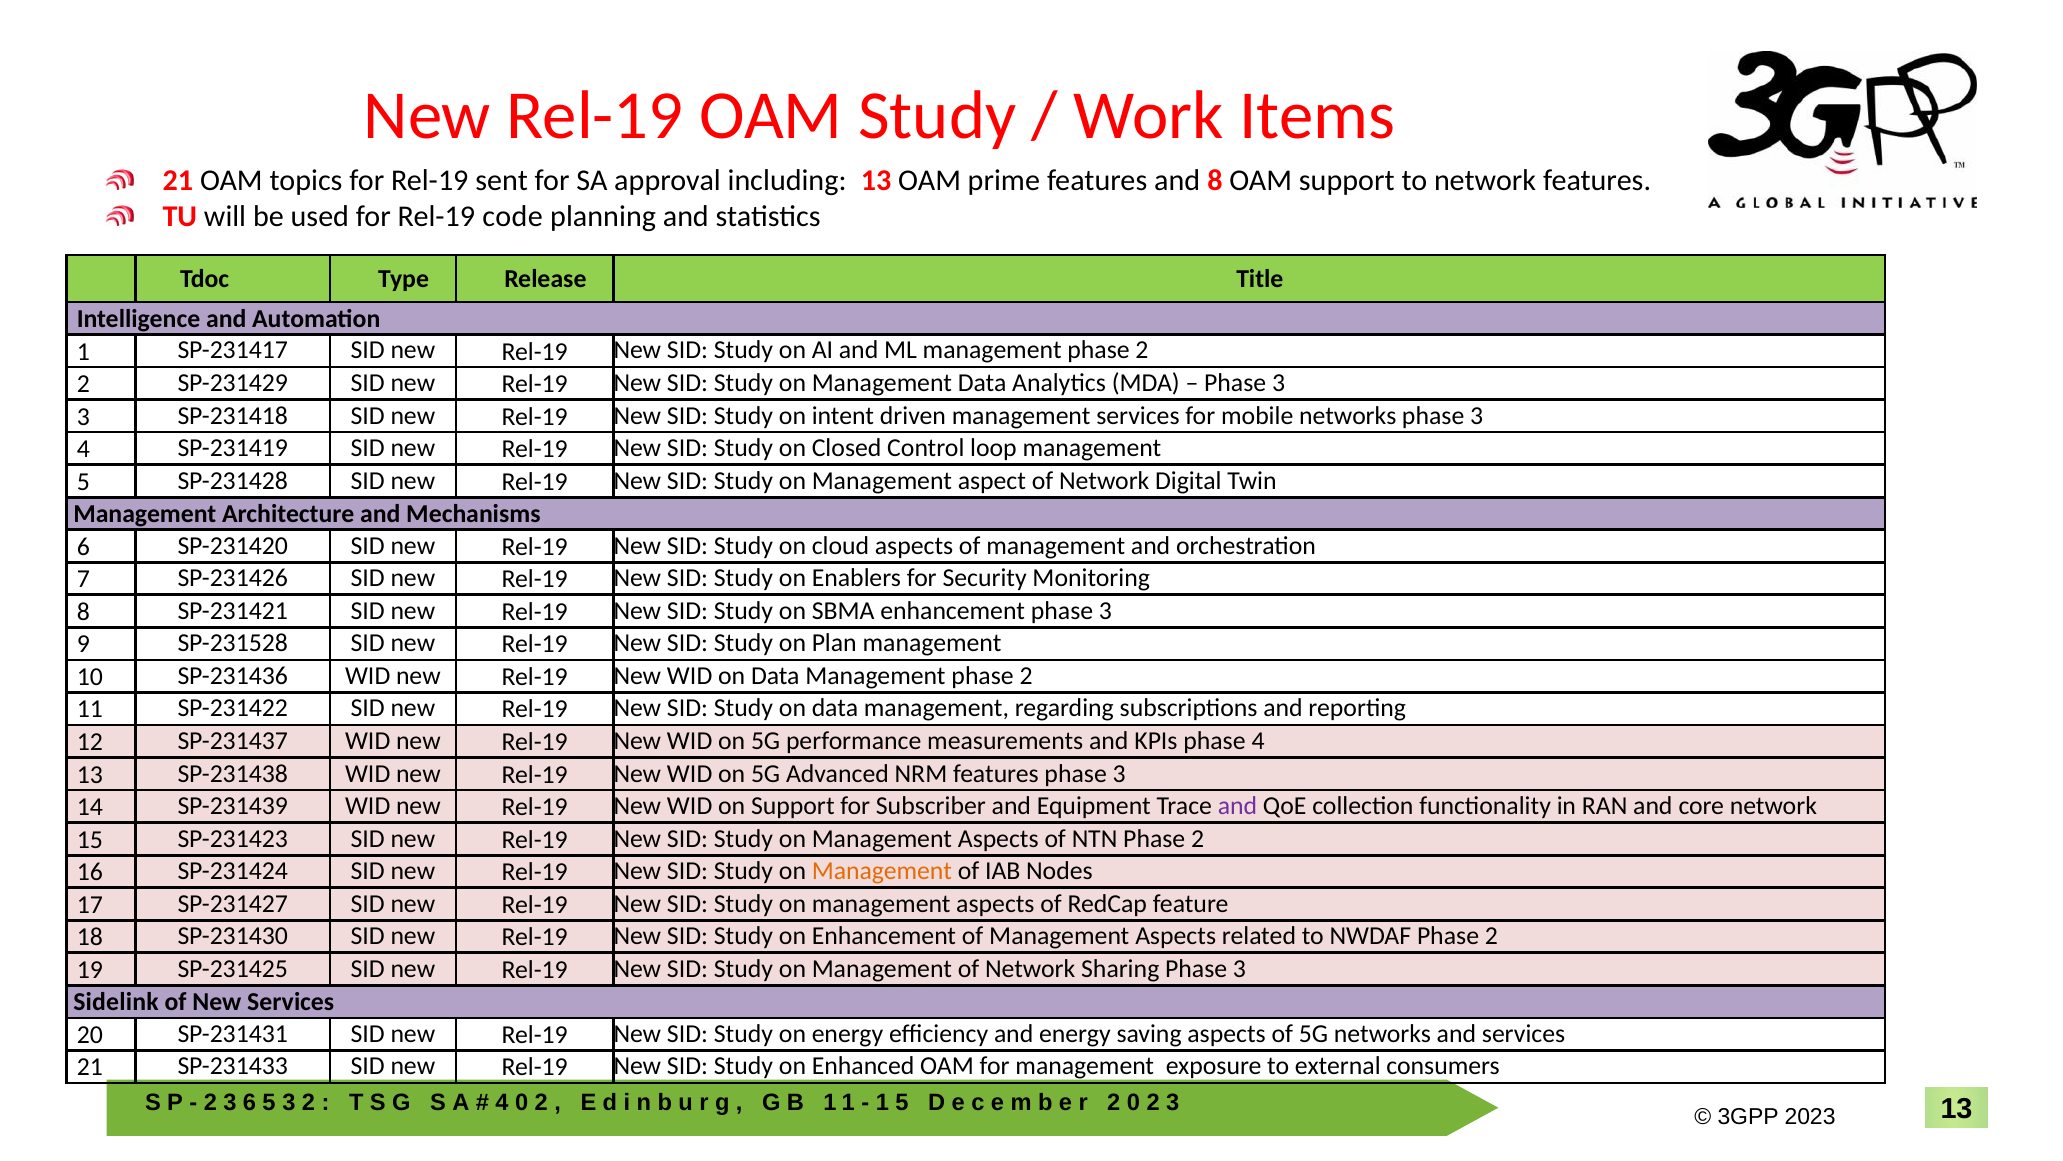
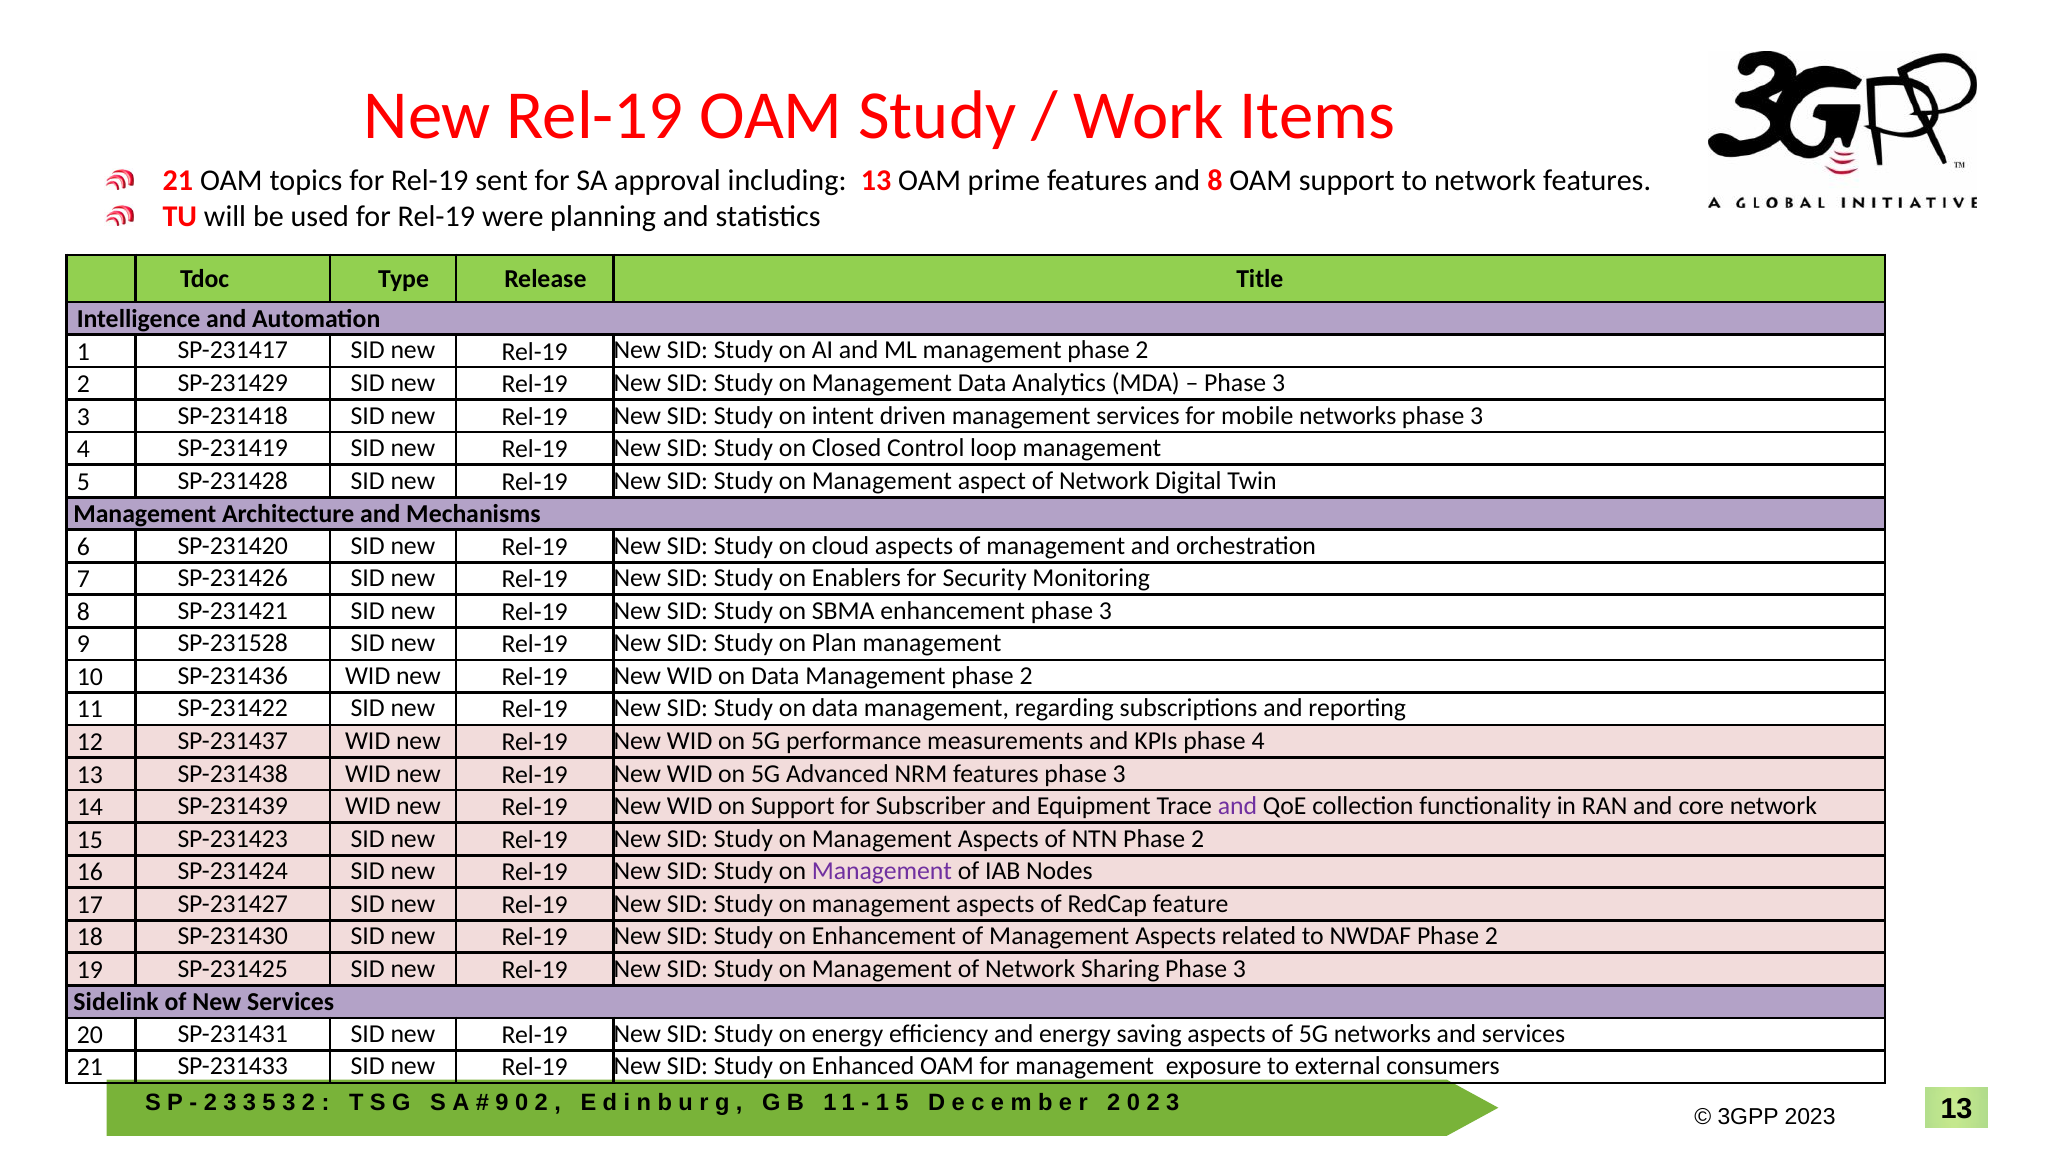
code: code -> were
Management at (882, 871) colour: orange -> purple
2 3 6: 6 -> 3
4 at (502, 1102): 4 -> 9
